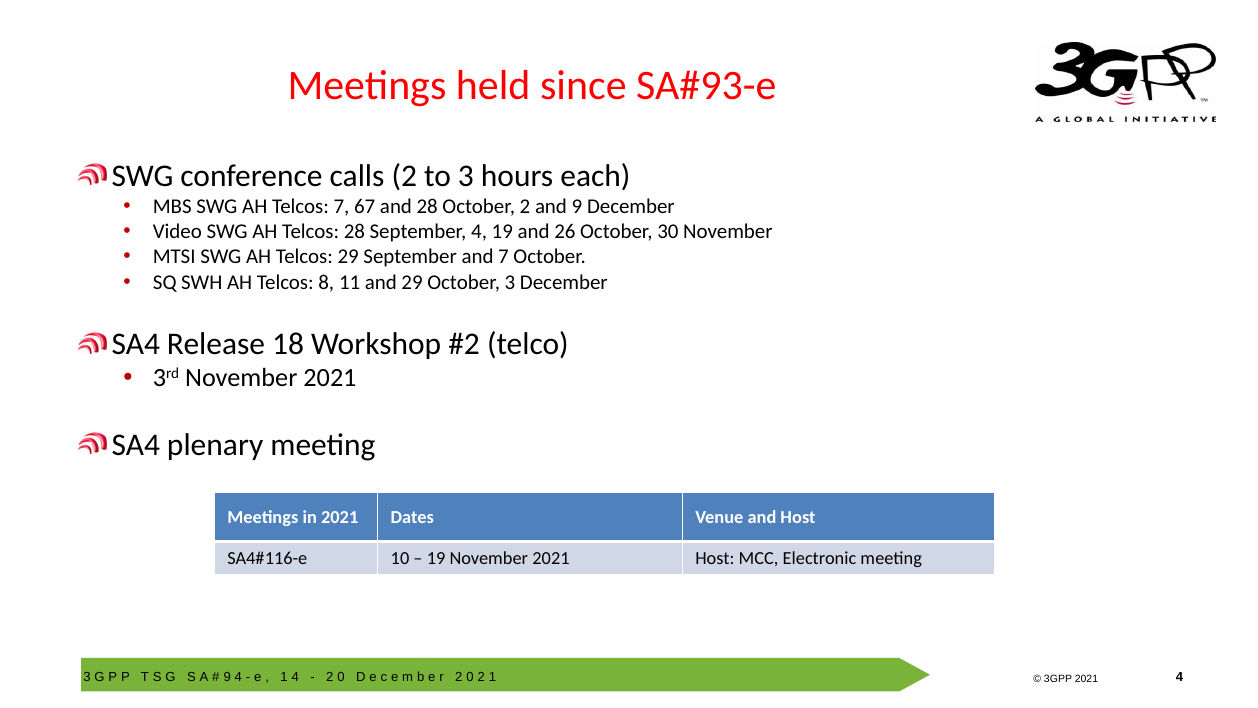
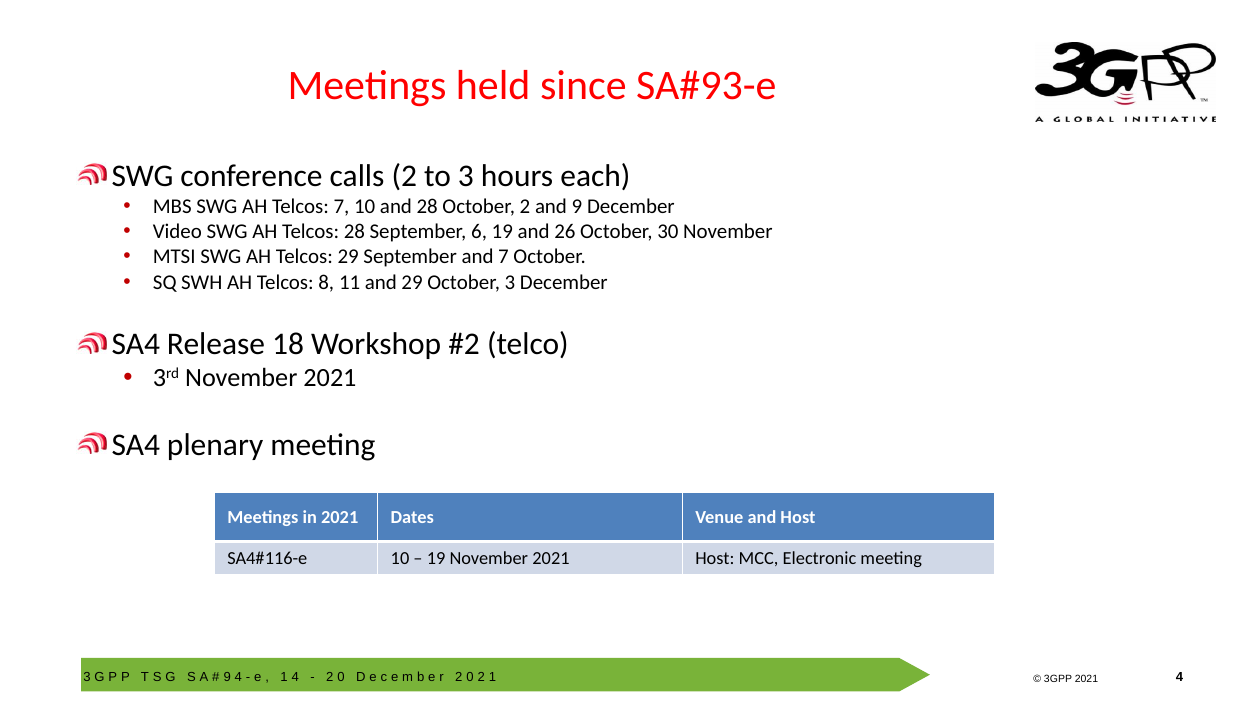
7 67: 67 -> 10
September 4: 4 -> 6
